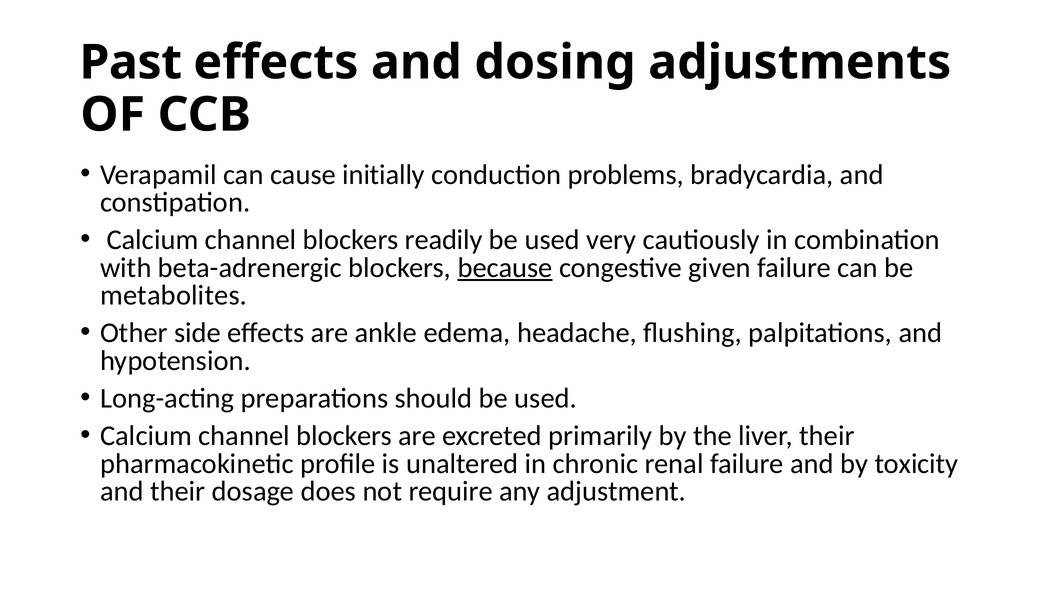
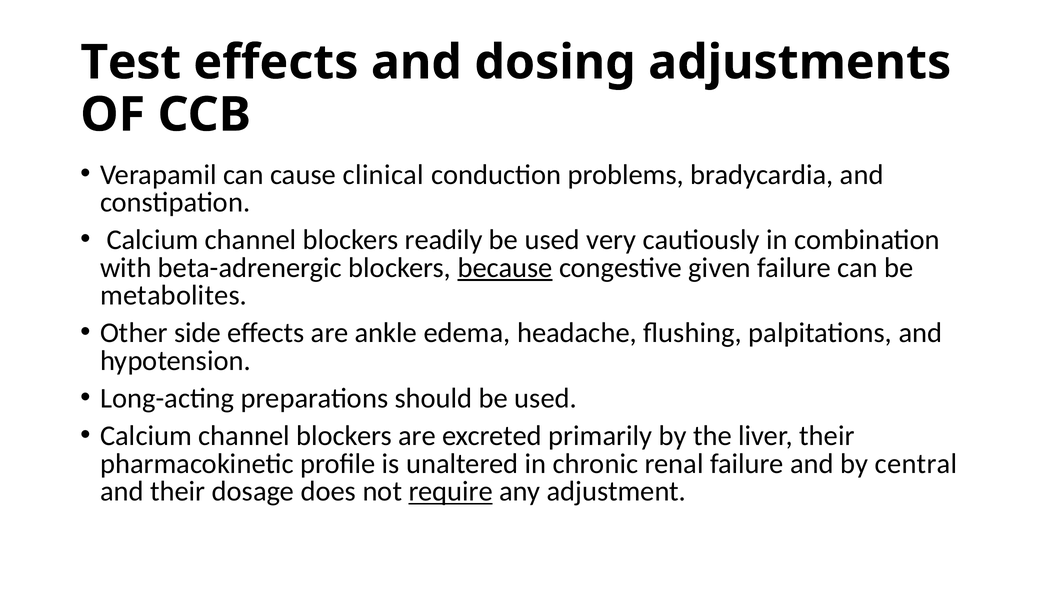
Past: Past -> Test
initially: initially -> clinical
toxicity: toxicity -> central
require underline: none -> present
